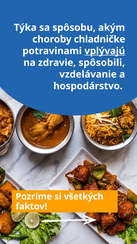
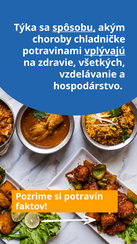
spôsobu underline: none -> present
spôsobili: spôsobili -> všetkých
všetkých: všetkých -> potravín
